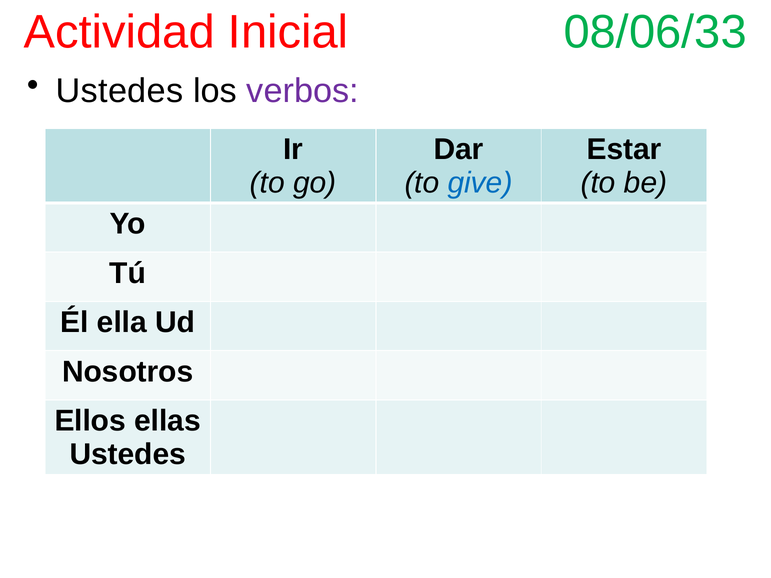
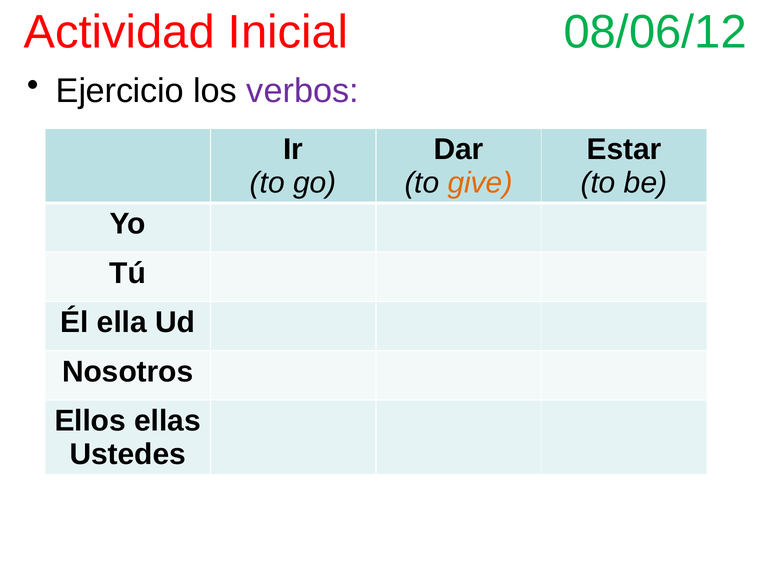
08/06/33: 08/06/33 -> 08/06/12
Ustedes at (120, 91): Ustedes -> Ejercicio
give colour: blue -> orange
